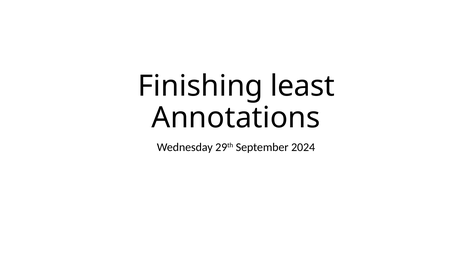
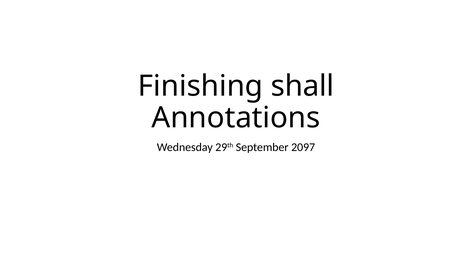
least: least -> shall
2024: 2024 -> 2097
